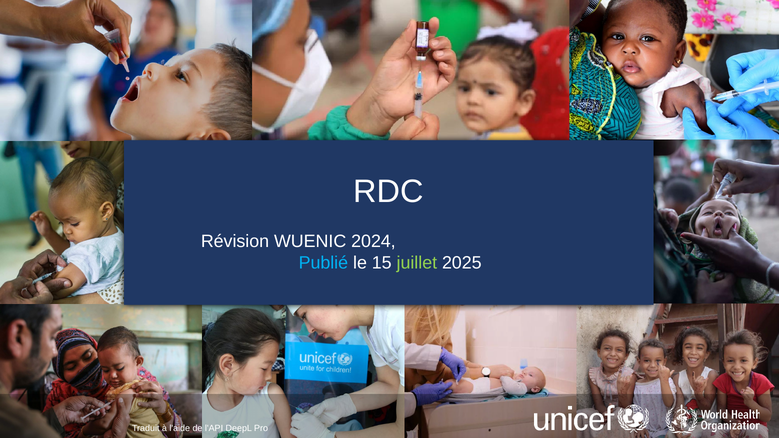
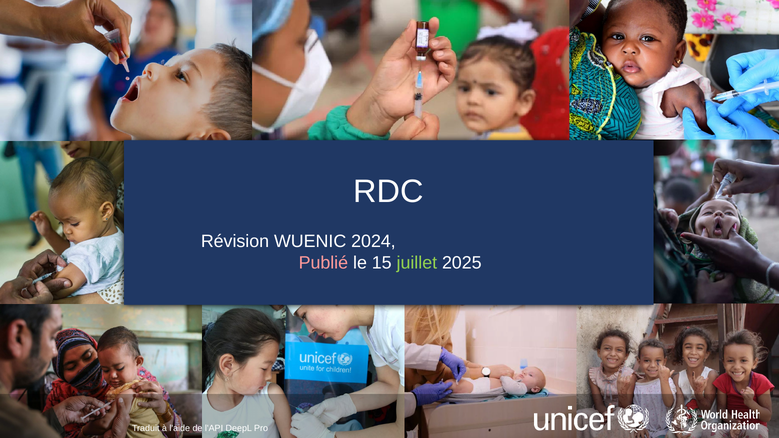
Publié colour: light blue -> pink
